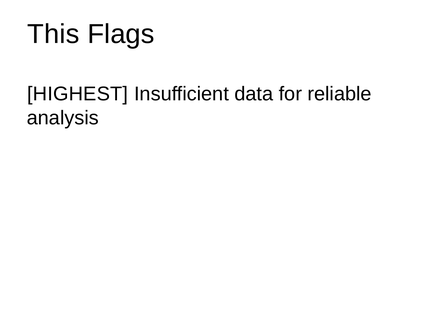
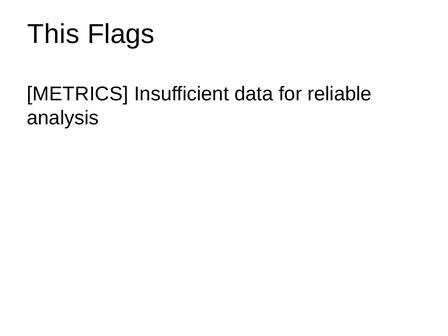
HIGHEST: HIGHEST -> METRICS
